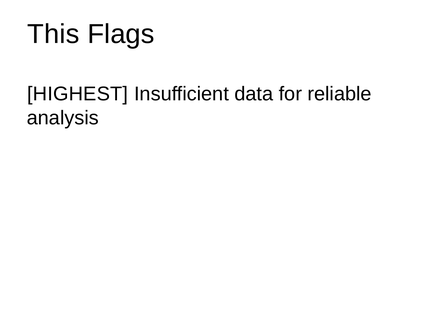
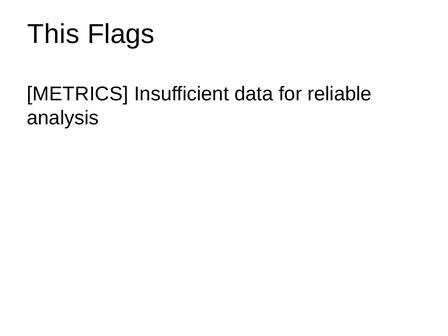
HIGHEST: HIGHEST -> METRICS
